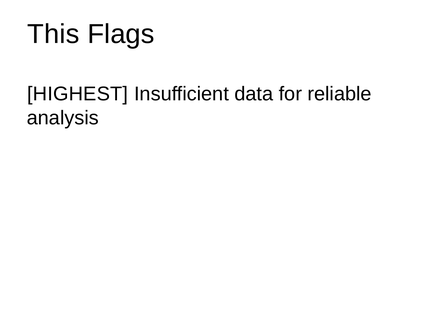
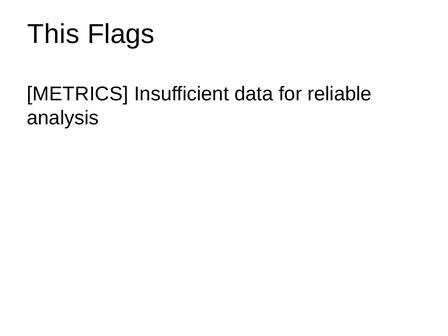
HIGHEST: HIGHEST -> METRICS
